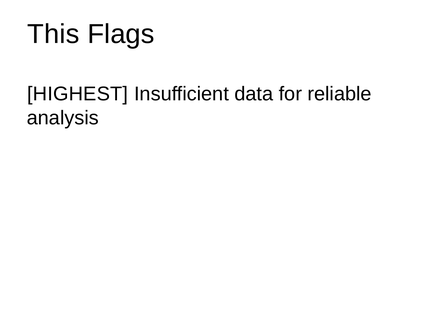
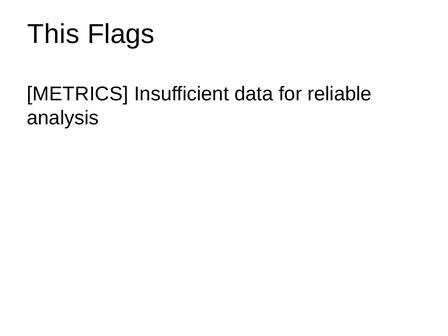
HIGHEST: HIGHEST -> METRICS
